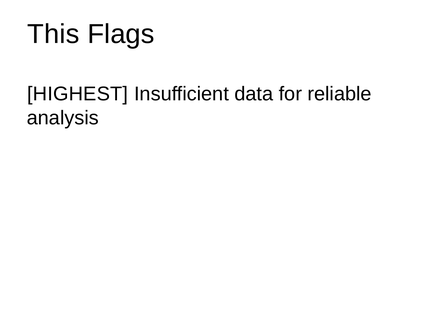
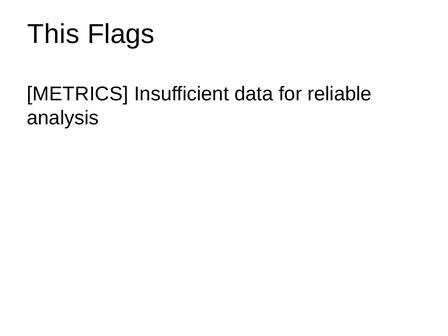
HIGHEST: HIGHEST -> METRICS
